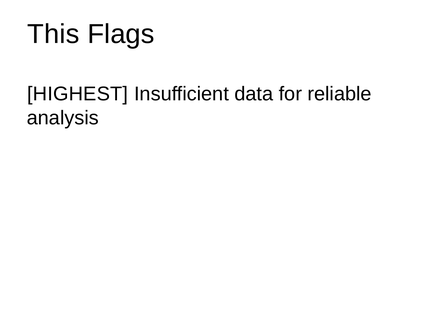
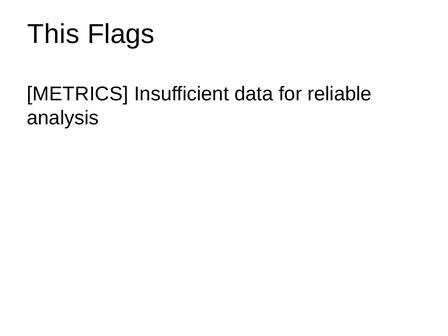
HIGHEST: HIGHEST -> METRICS
